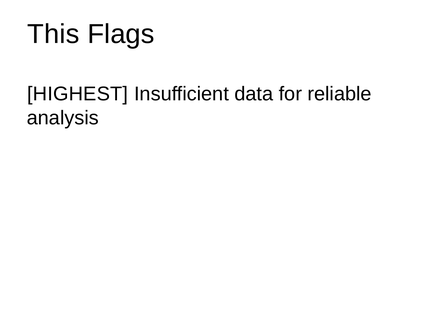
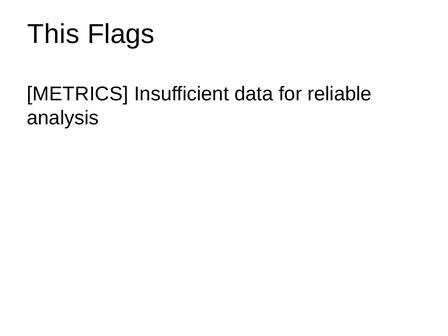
HIGHEST: HIGHEST -> METRICS
